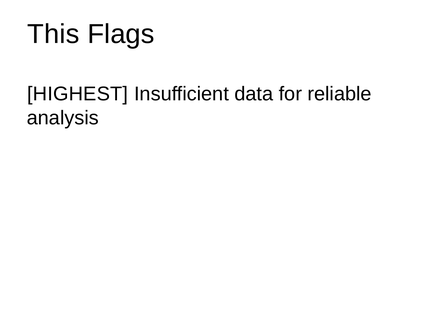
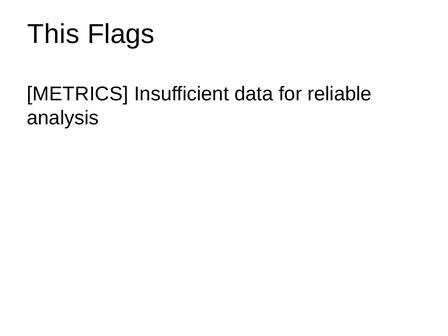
HIGHEST: HIGHEST -> METRICS
